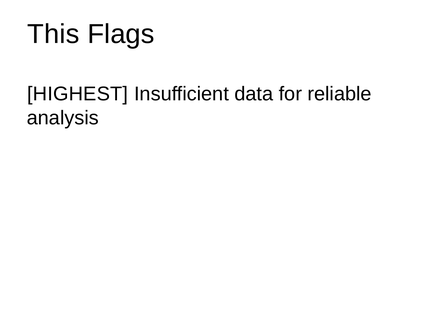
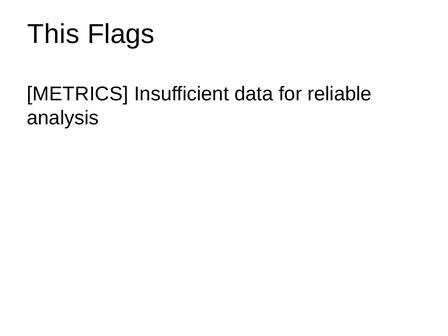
HIGHEST: HIGHEST -> METRICS
